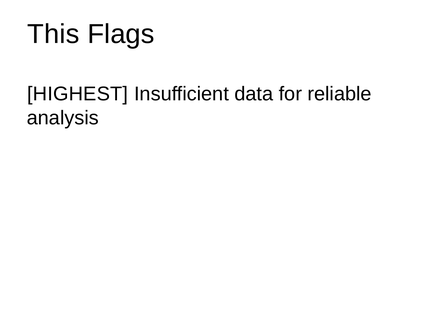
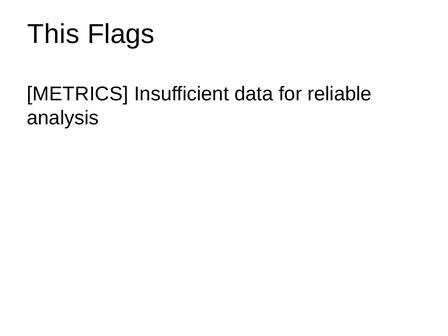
HIGHEST: HIGHEST -> METRICS
